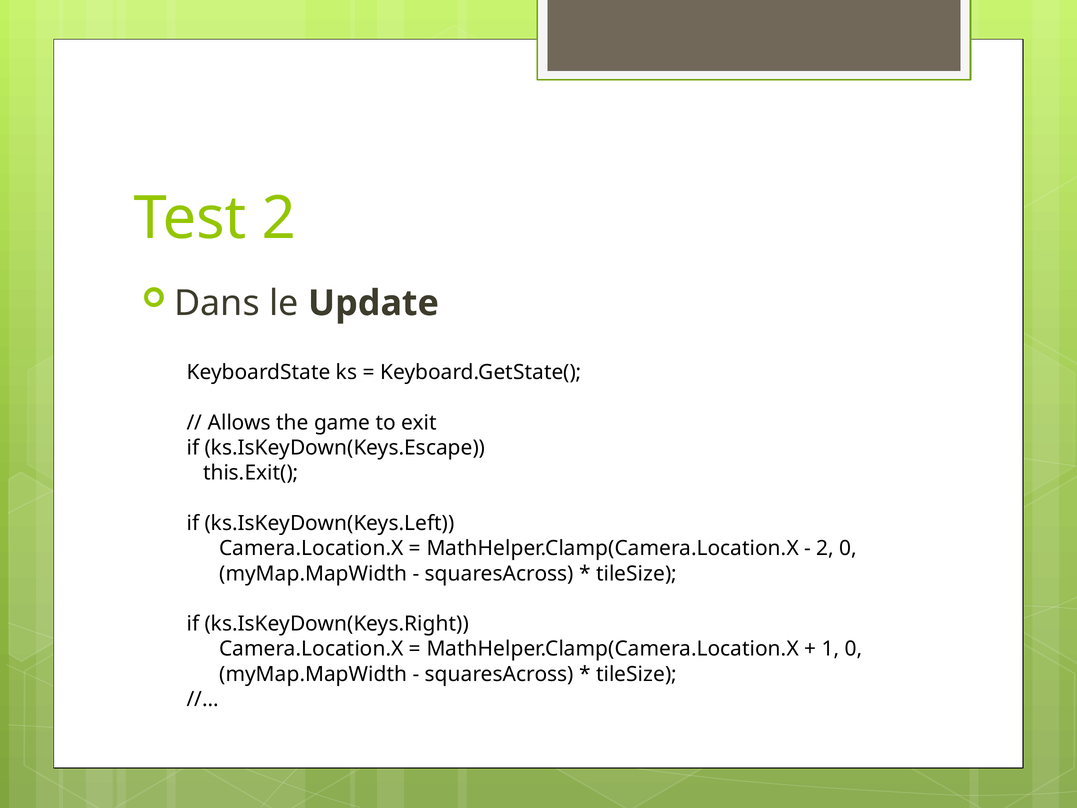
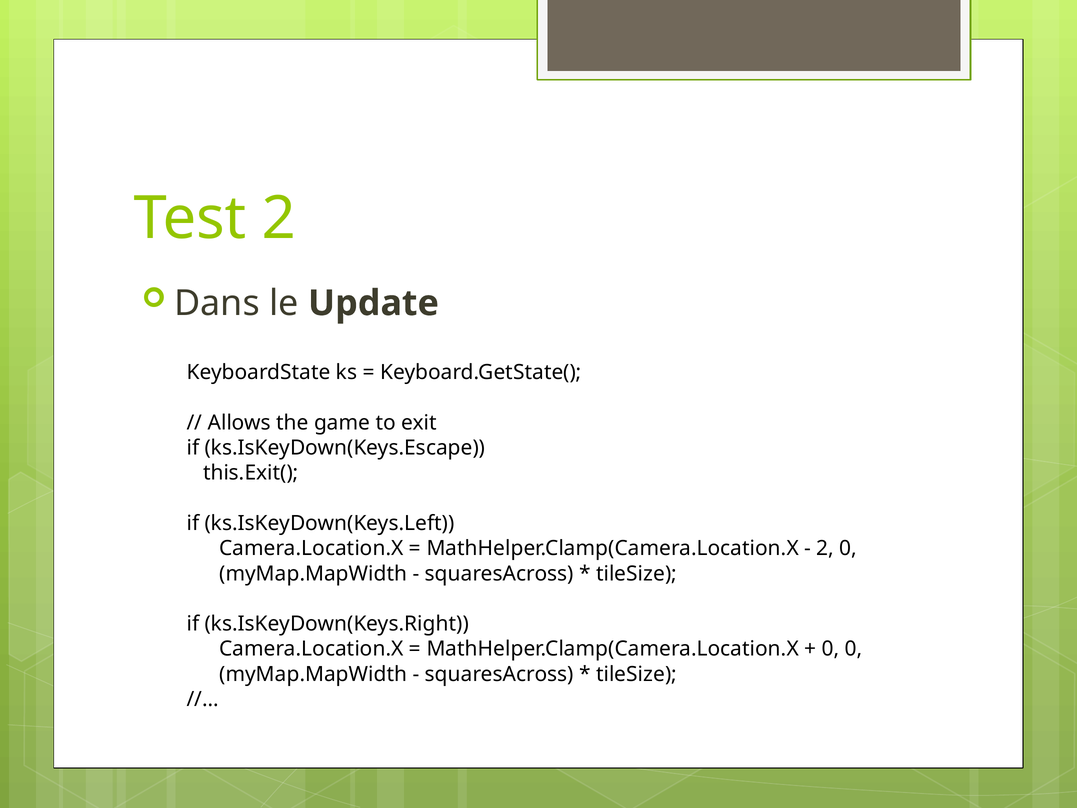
1 at (830, 649): 1 -> 0
